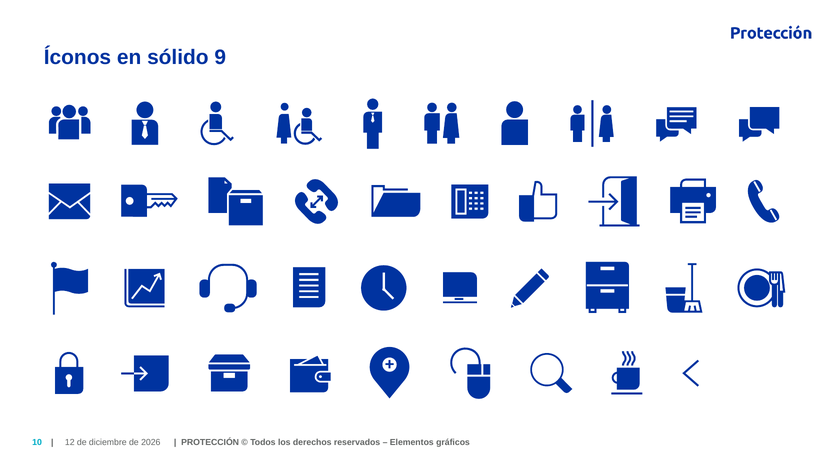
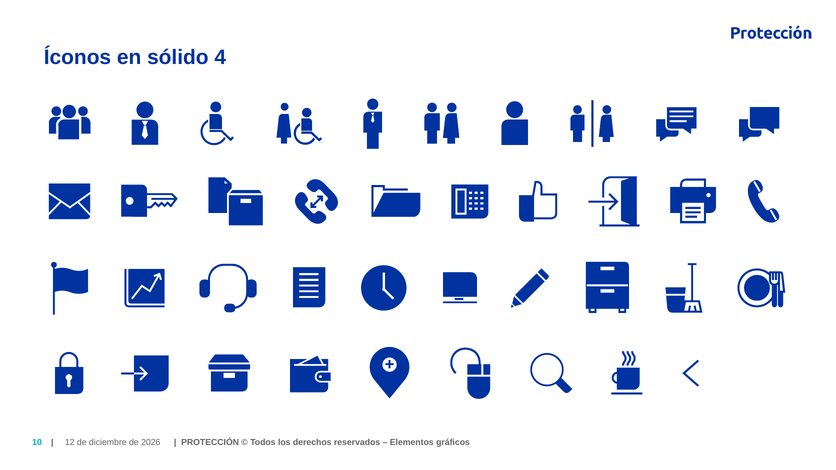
9: 9 -> 4
